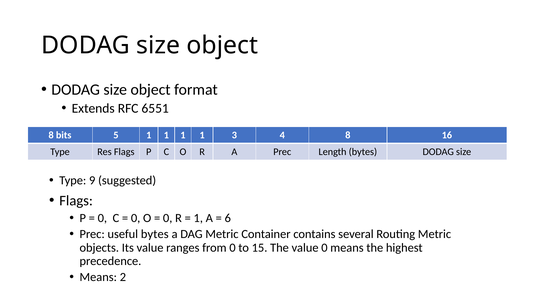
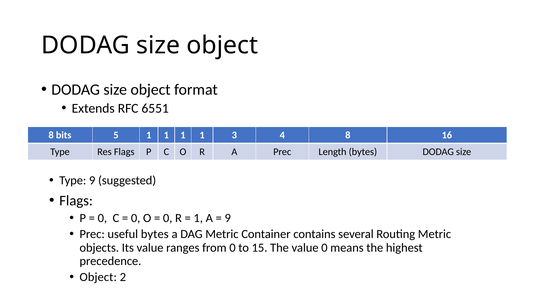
6 at (228, 218): 6 -> 9
Means at (98, 277): Means -> Object
